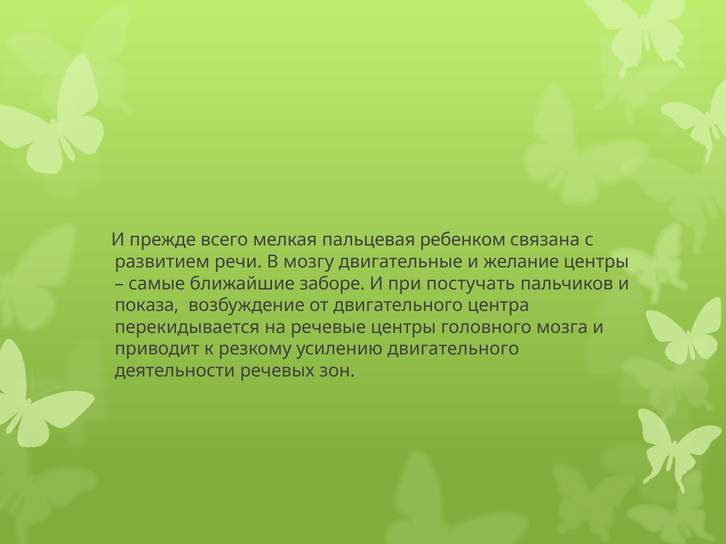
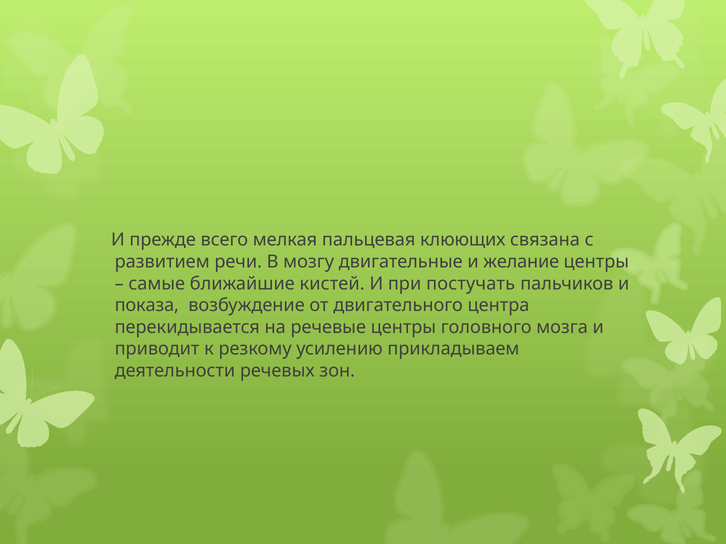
ребенком: ребенком -> клюющих
заборе: заборе -> кистей
усилению двигательного: двигательного -> прикладываем
